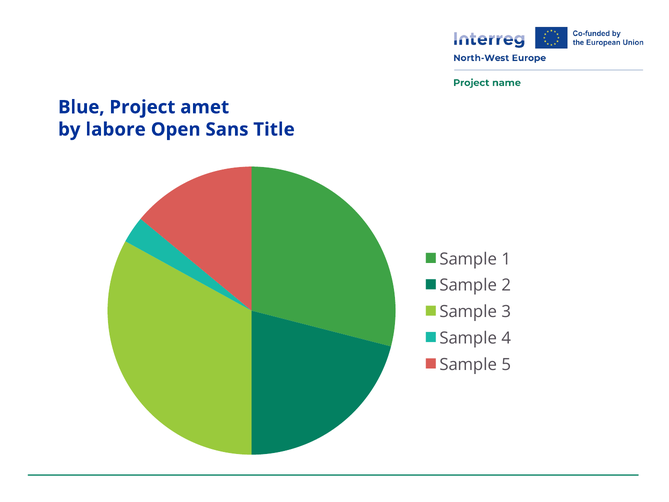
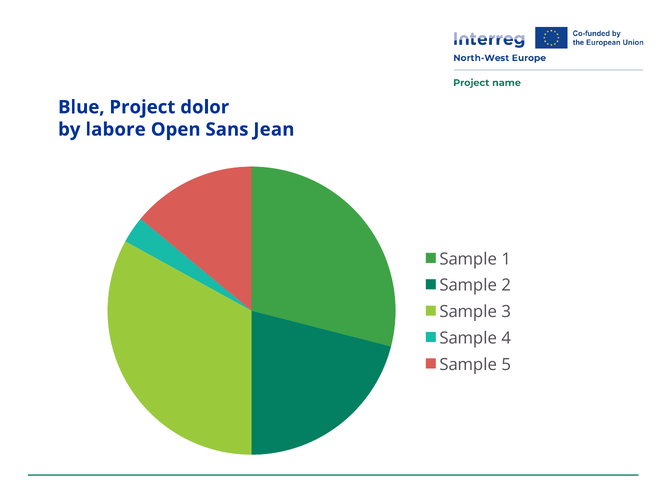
amet: amet -> dolor
Title: Title -> Jean
